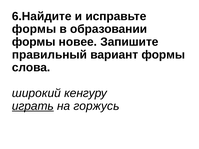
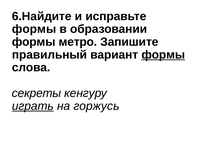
новее: новее -> метро
формы at (163, 55) underline: none -> present
широкий: широкий -> секреты
